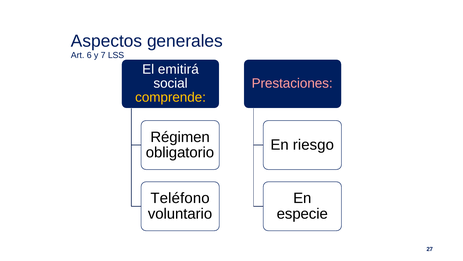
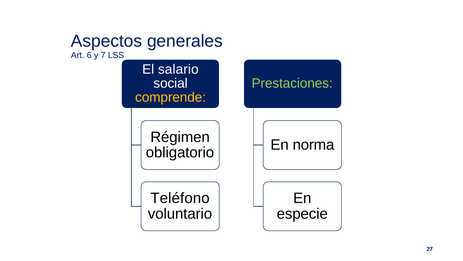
emitirá: emitirá -> salario
Prestaciones colour: pink -> light green
riesgo: riesgo -> norma
